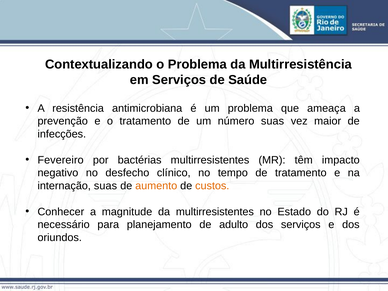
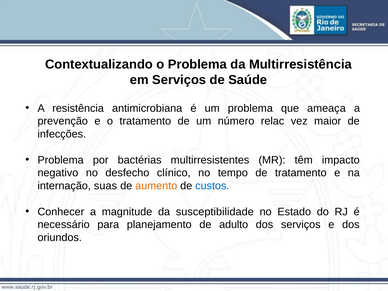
número suas: suas -> relac
Fevereiro at (61, 160): Fevereiro -> Problema
custos colour: orange -> blue
da multirresistentes: multirresistentes -> susceptibilidade
